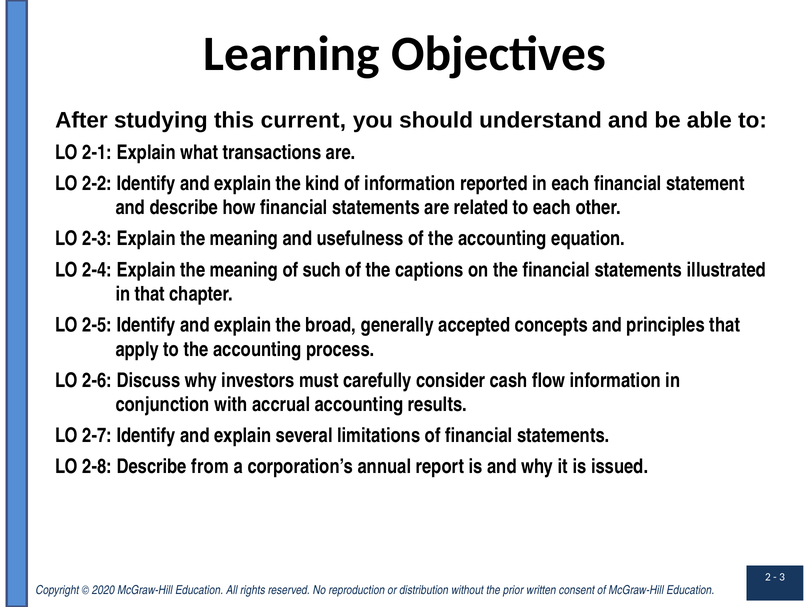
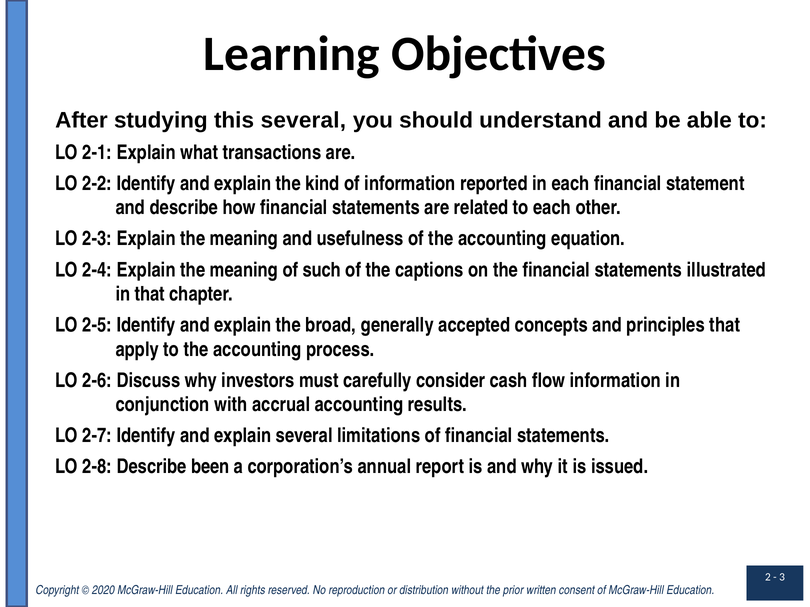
this current: current -> several
from: from -> been
